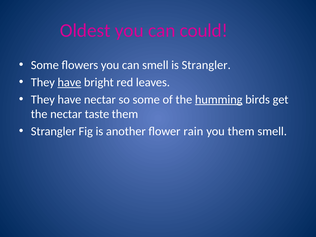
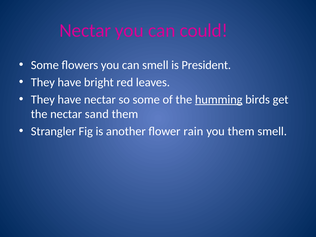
Oldest at (85, 31): Oldest -> Nectar
is Strangler: Strangler -> President
have at (69, 82) underline: present -> none
taste: taste -> sand
